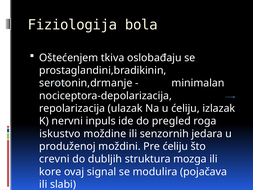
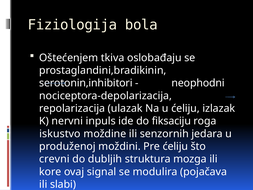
serotonin,drmanje: serotonin,drmanje -> serotonin,inhibitori
minimalan: minimalan -> neophodni
pregled: pregled -> fiksaciju
